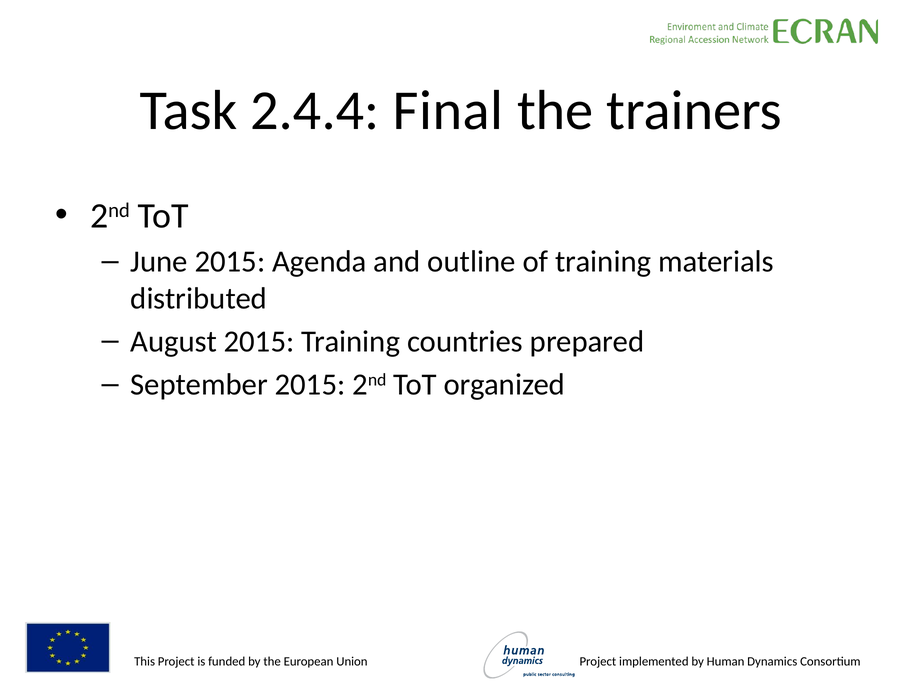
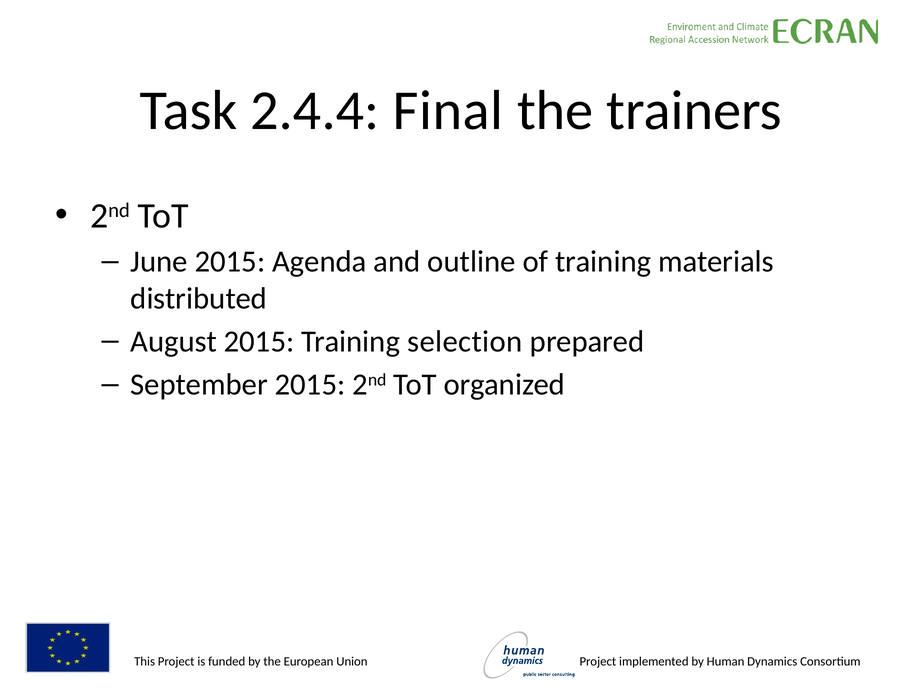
countries: countries -> selection
